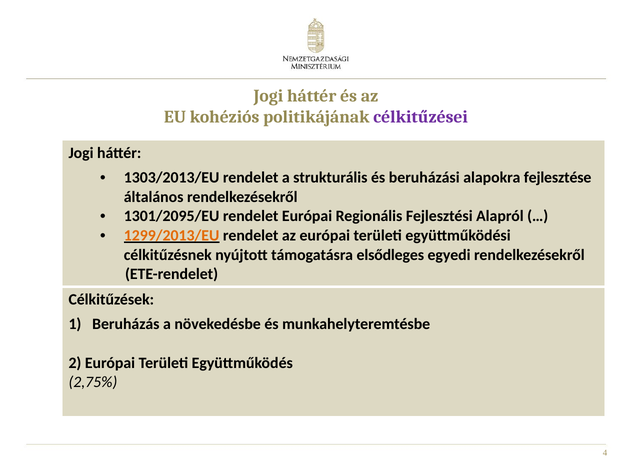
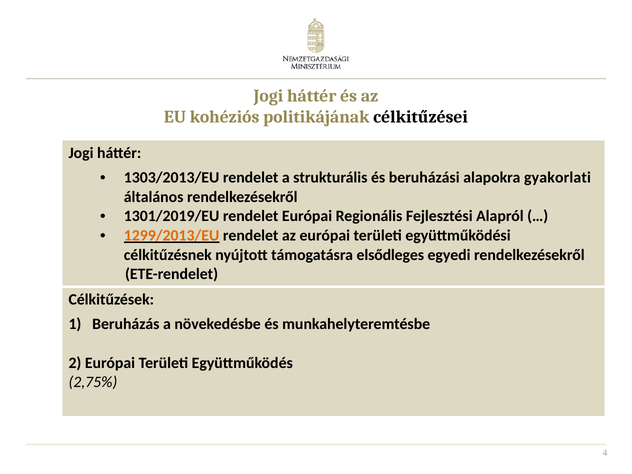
célkitűzései colour: purple -> black
fejlesztése: fejlesztése -> gyakorlati
1301/2095/EU: 1301/2095/EU -> 1301/2019/EU
